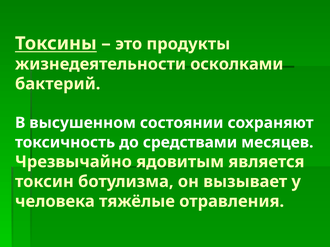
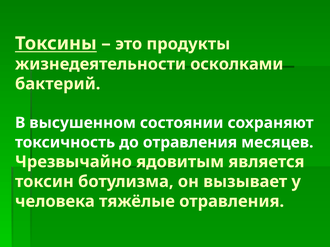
до средствами: средствами -> отравления
